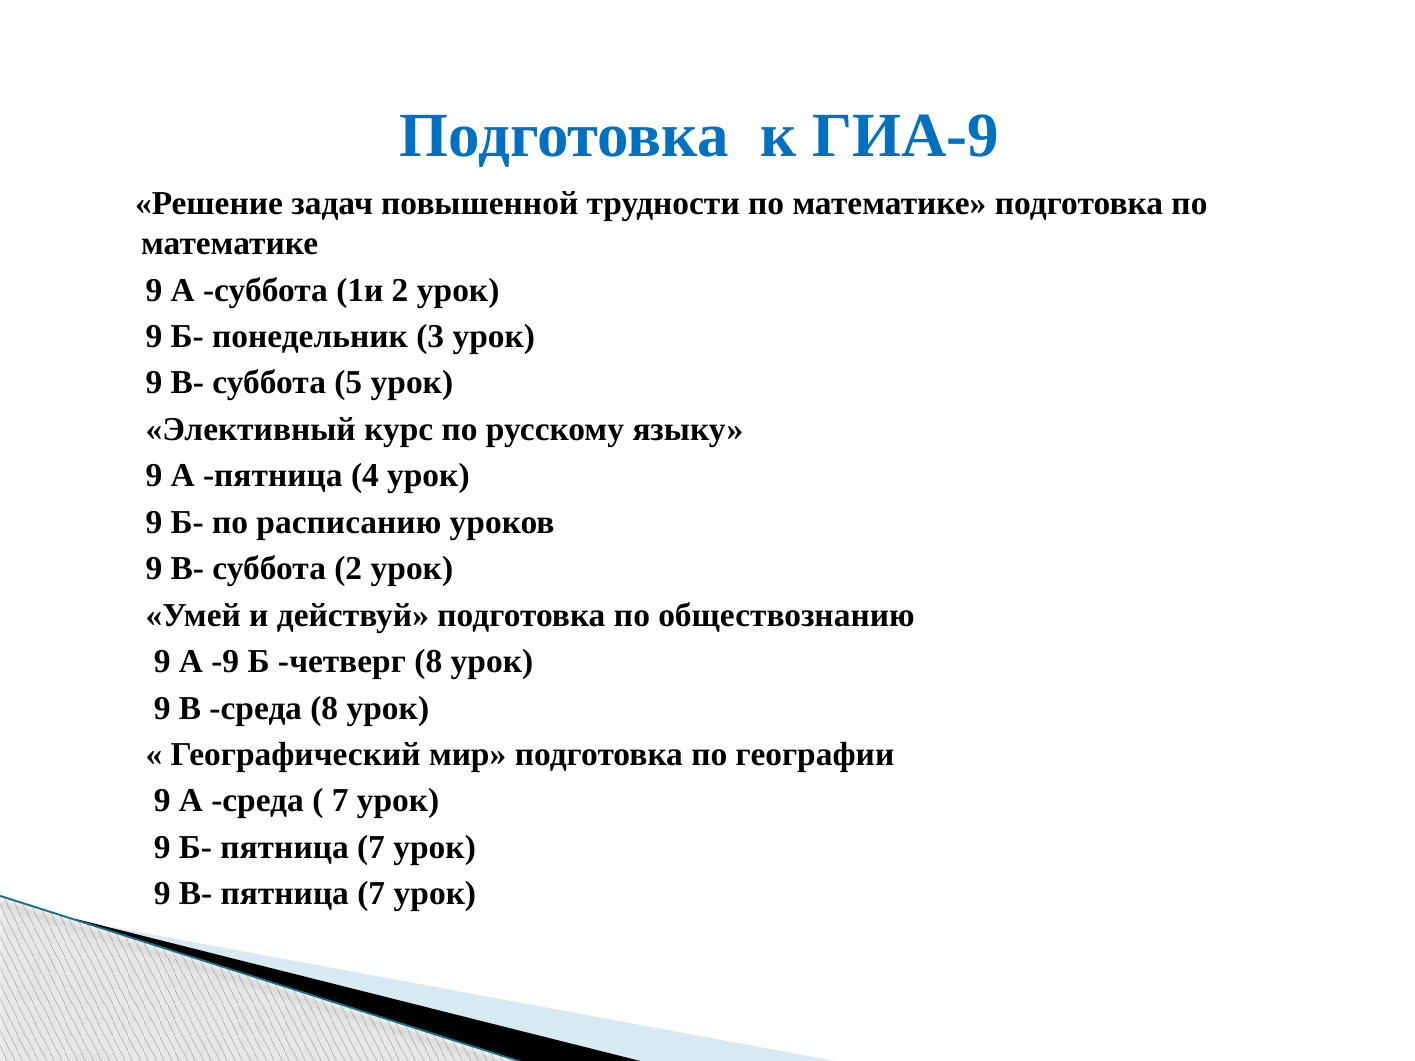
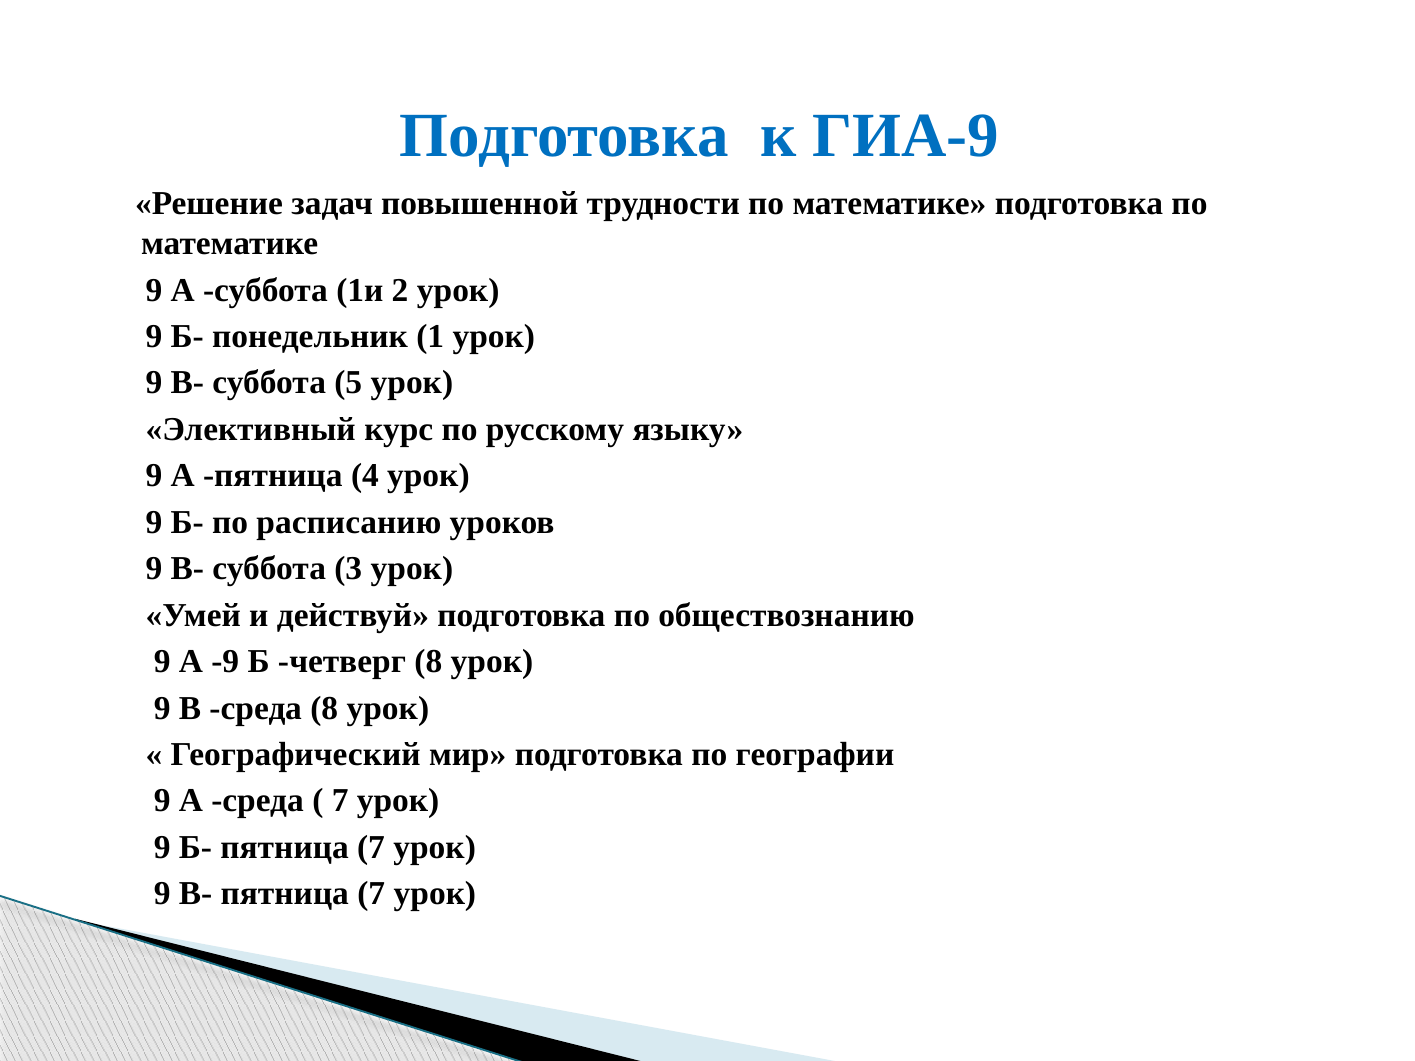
3: 3 -> 1
суббота 2: 2 -> 3
